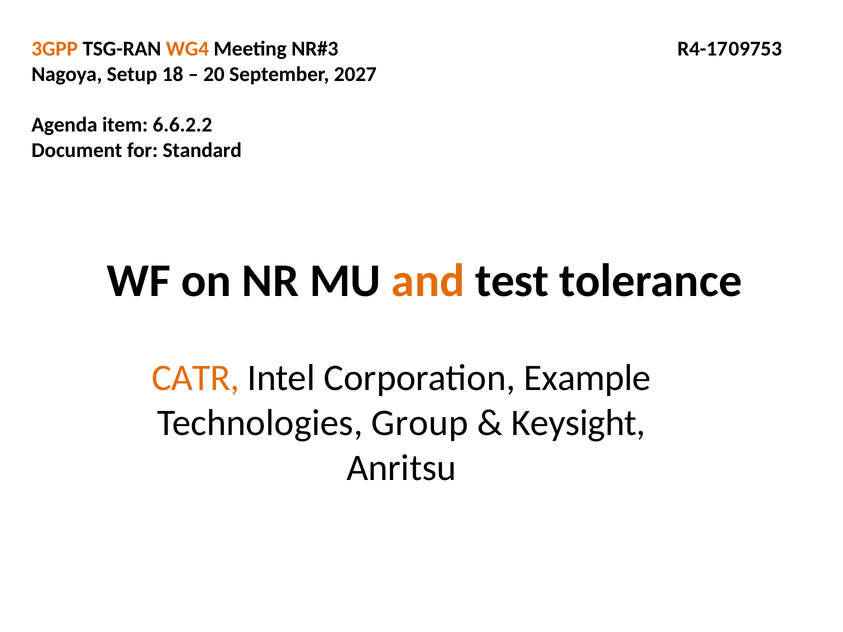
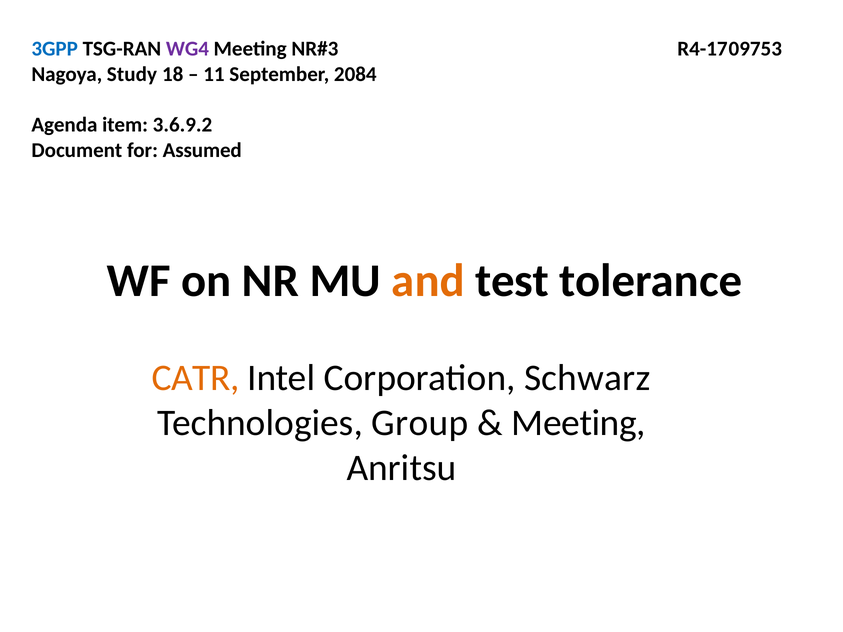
3GPP colour: orange -> blue
WG4 colour: orange -> purple
Setup: Setup -> Study
20: 20 -> 11
2027: 2027 -> 2084
6.6.2.2: 6.6.2.2 -> 3.6.9.2
Standard: Standard -> Assumed
Example: Example -> Schwarz
Keysight at (579, 423): Keysight -> Meeting
